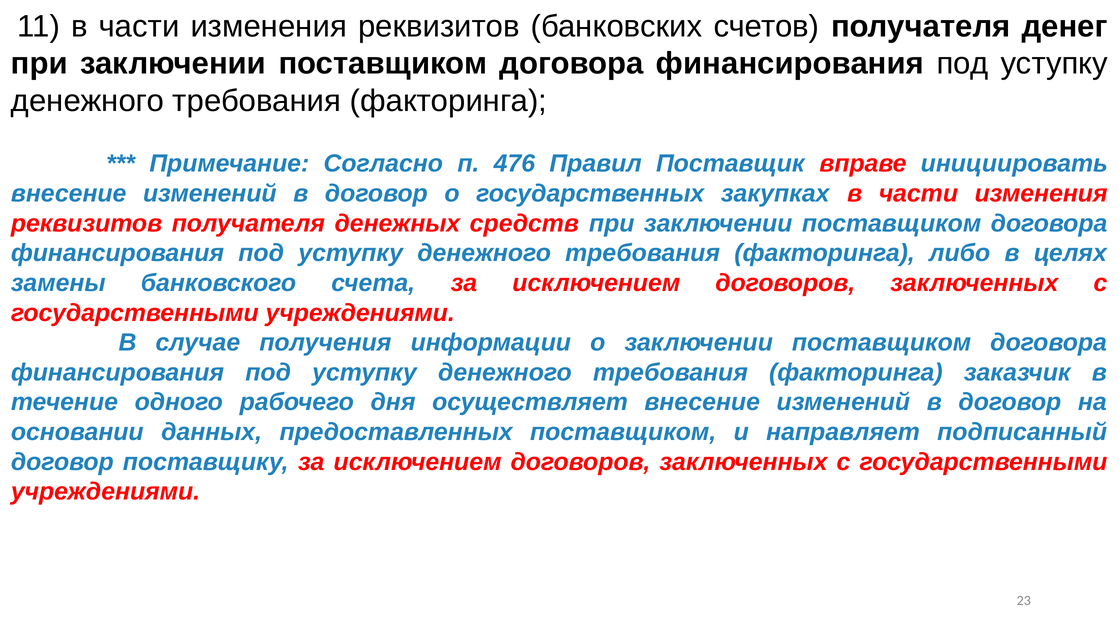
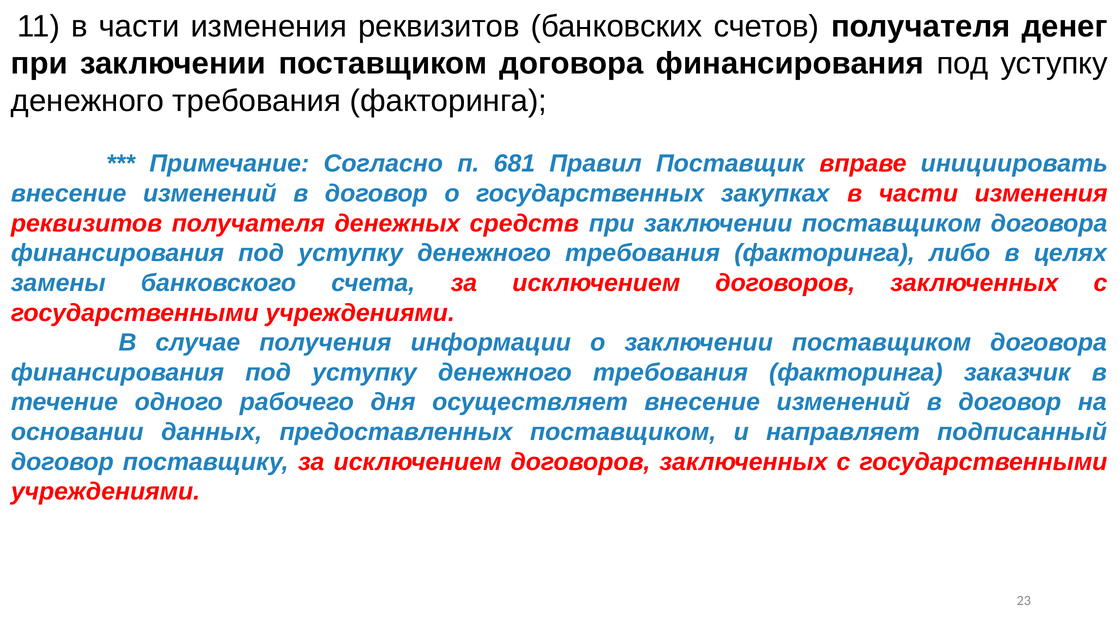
476: 476 -> 681
